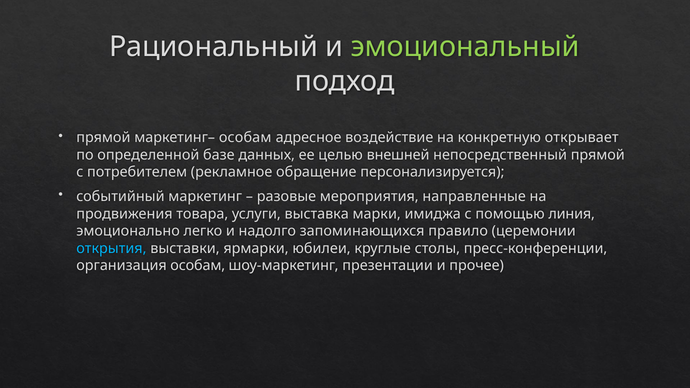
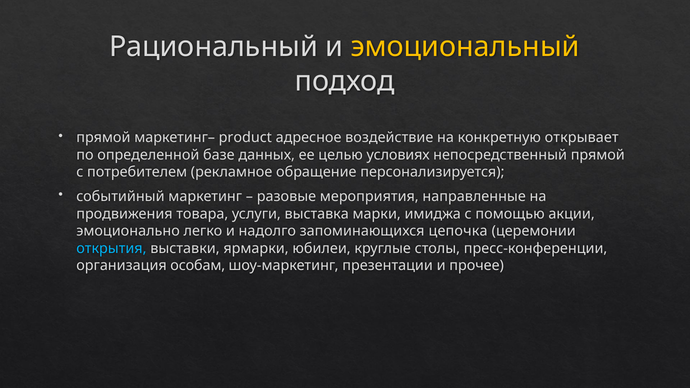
эмоциональный colour: light green -> yellow
маркетинг– особам: особам -> product
внешней: внешней -> условиях
линия: линия -> акции
правило: правило -> цепочка
